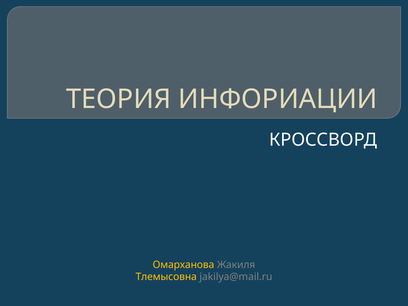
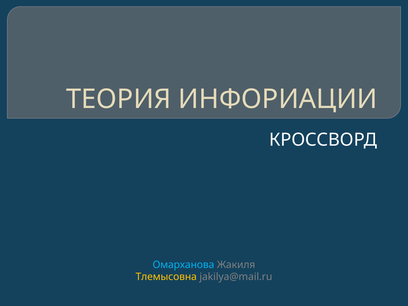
Омарханова colour: yellow -> light blue
